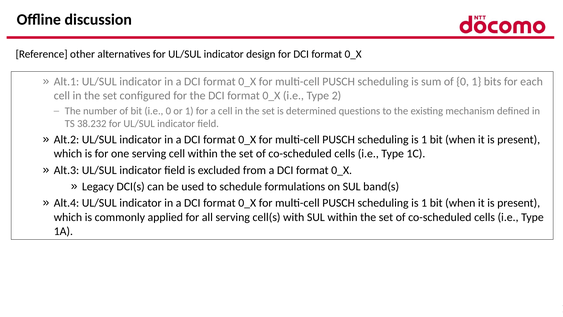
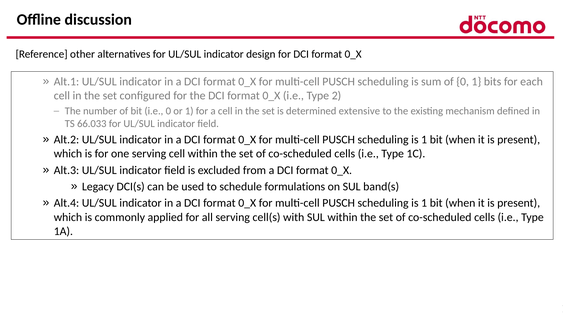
questions: questions -> extensive
38.232: 38.232 -> 66.033
